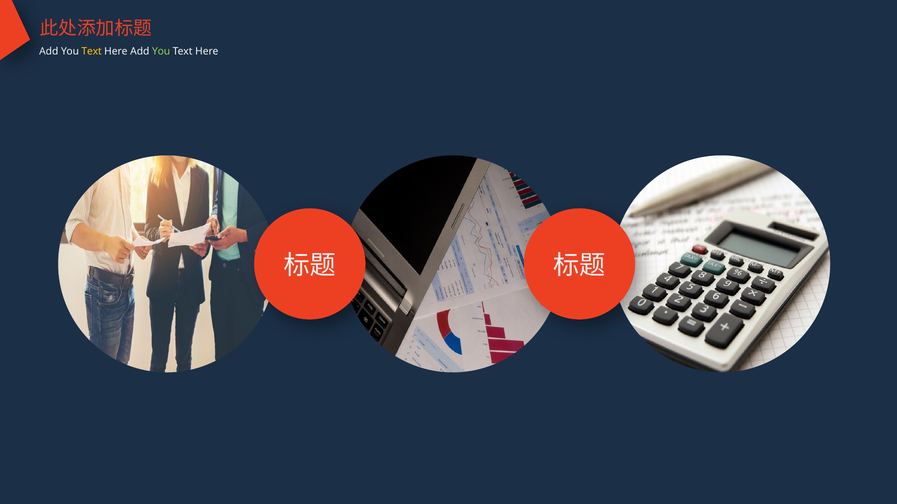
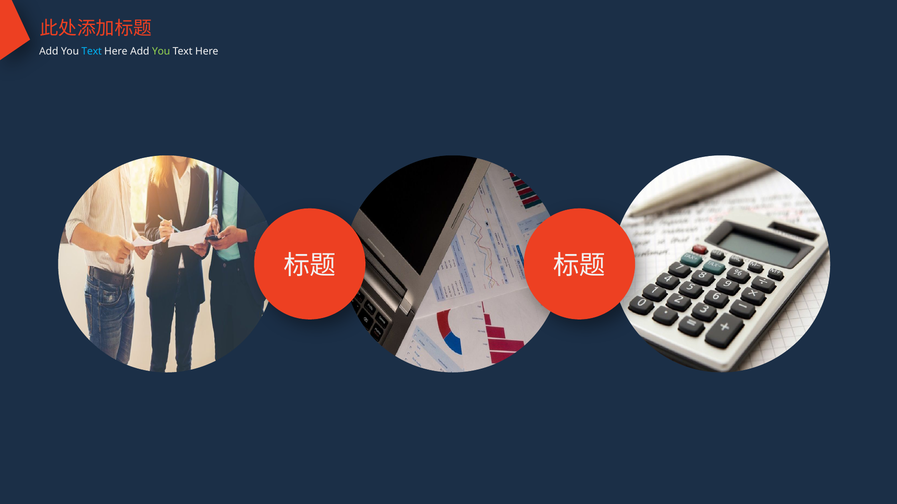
Text at (92, 51) colour: yellow -> light blue
